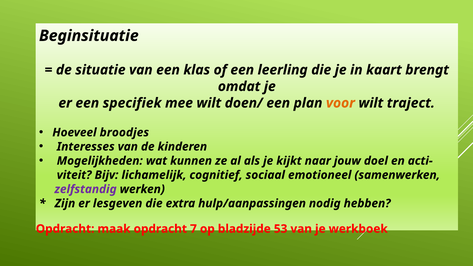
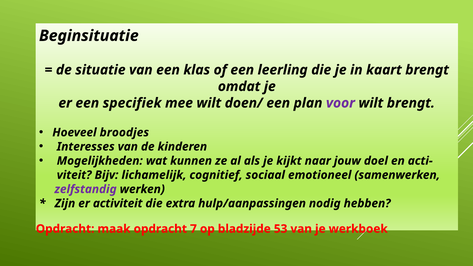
voor colour: orange -> purple
wilt traject: traject -> brengt
lesgeven: lesgeven -> activiteit
